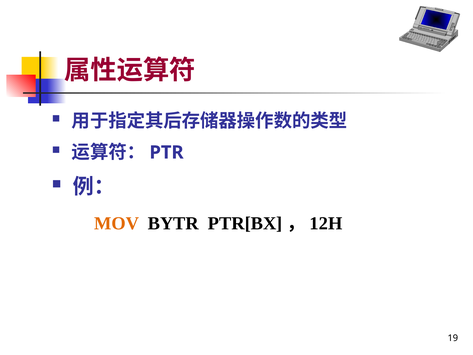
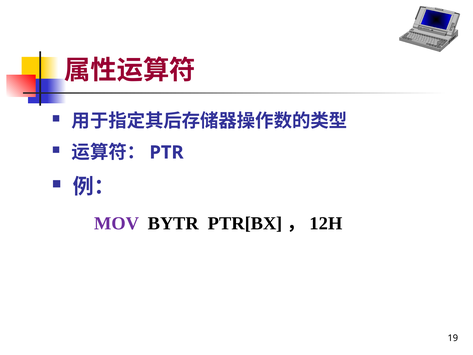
MOV colour: orange -> purple
